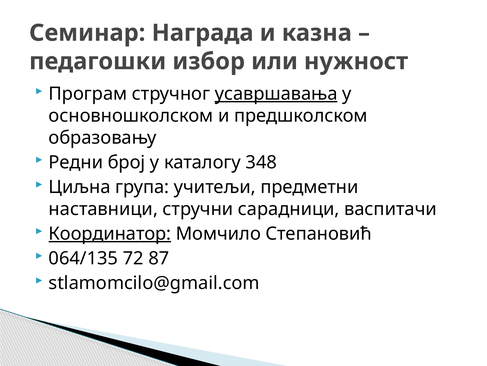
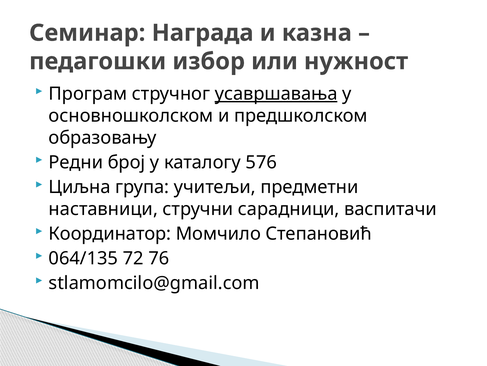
348: 348 -> 576
Координатор underline: present -> none
87: 87 -> 76
